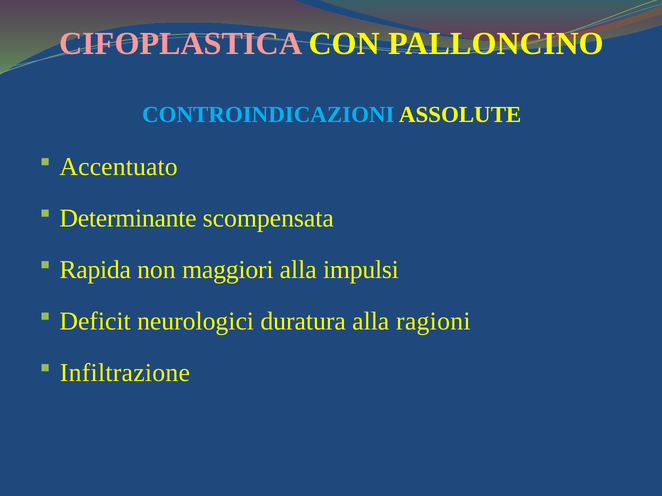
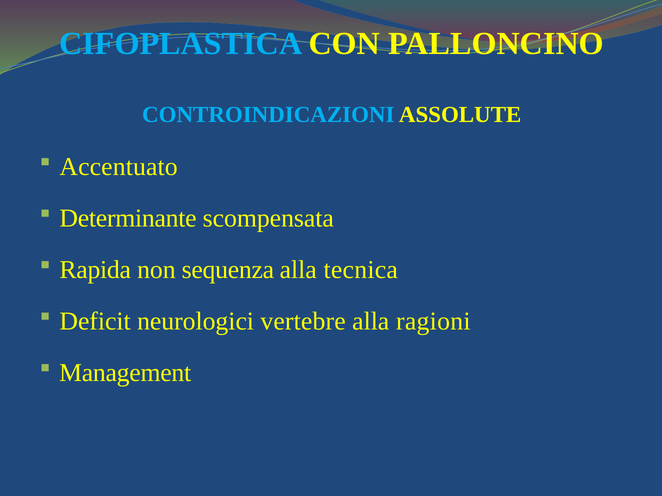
CIFOPLASTICA colour: pink -> light blue
maggiori: maggiori -> sequenza
impulsi: impulsi -> tecnica
duratura: duratura -> vertebre
Infiltrazione: Infiltrazione -> Management
